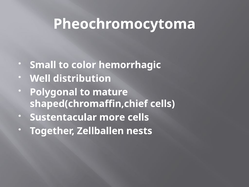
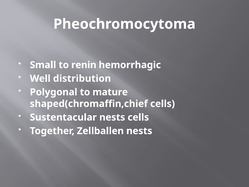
color: color -> renin
Sustentacular more: more -> nests
